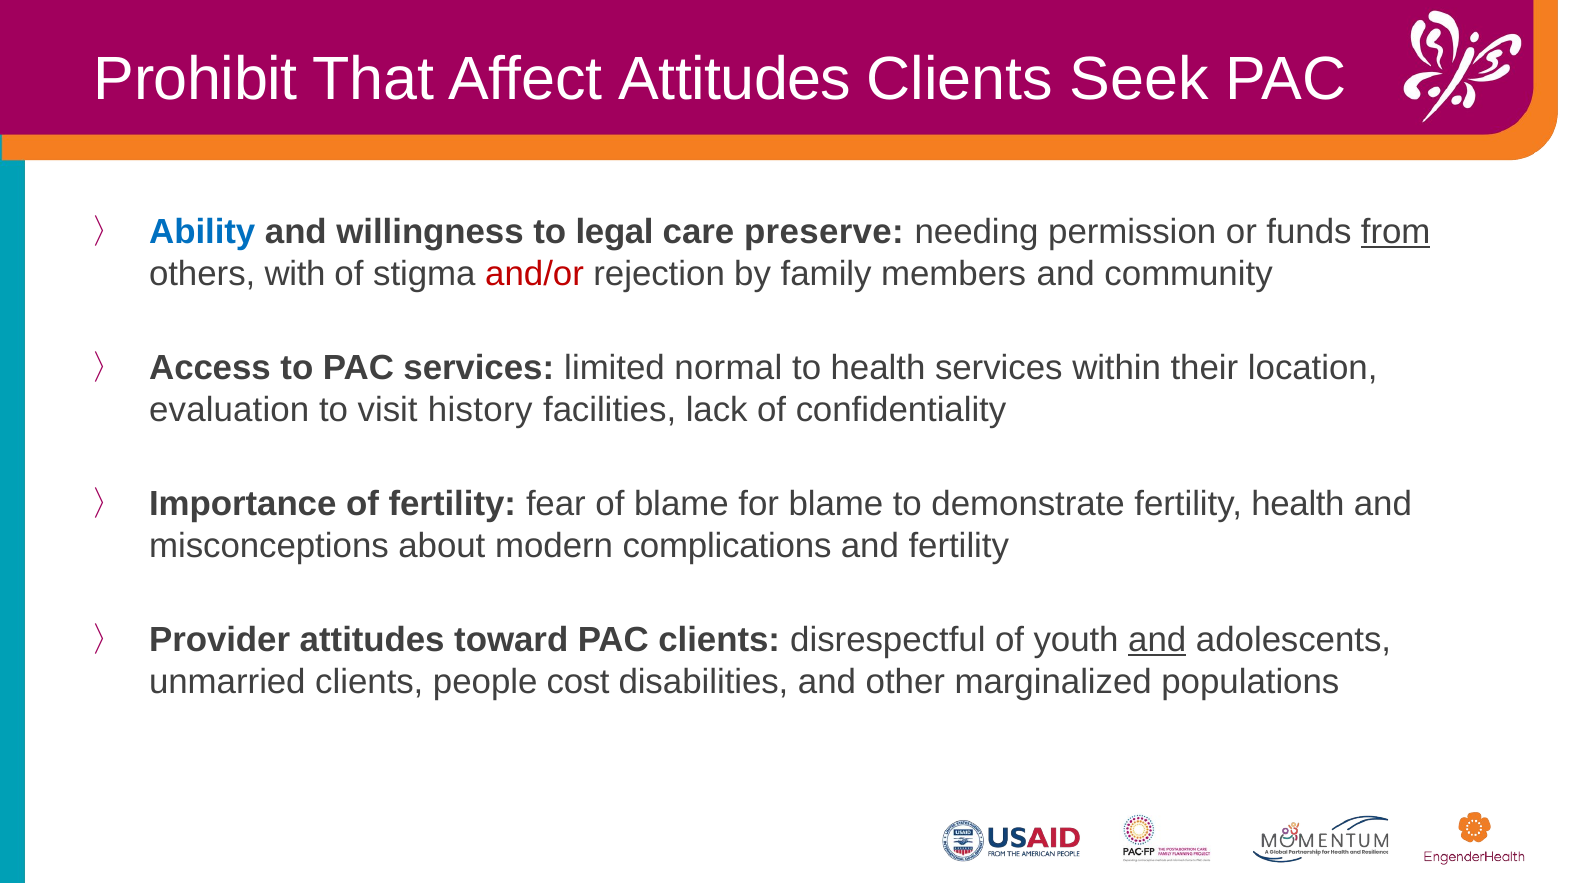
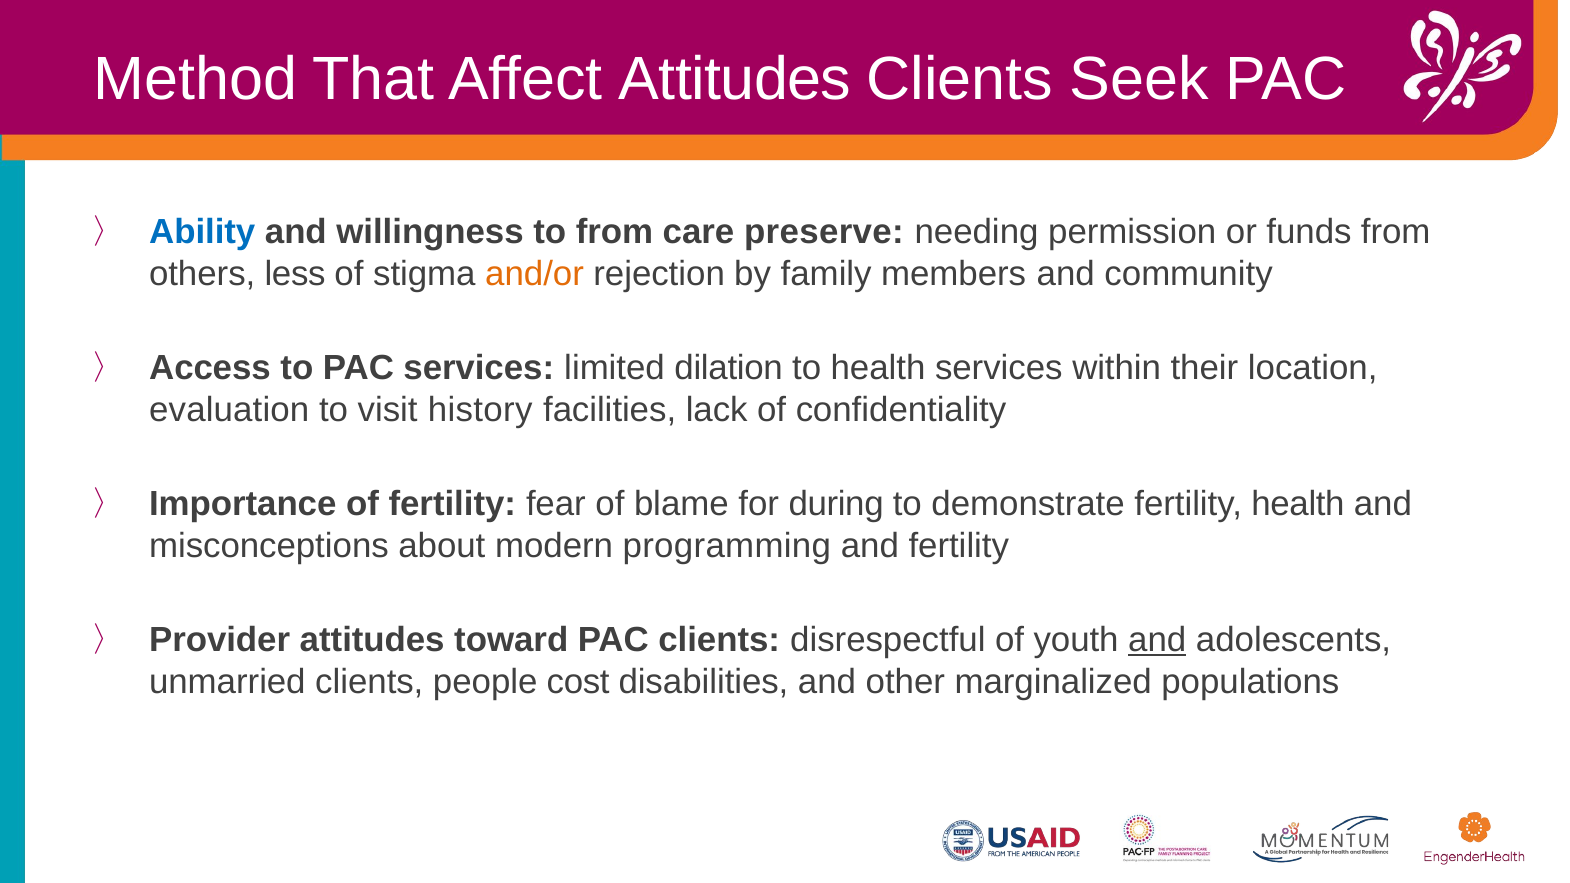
Prohibit: Prohibit -> Method
to legal: legal -> from
from at (1396, 232) underline: present -> none
with: with -> less
and/or colour: red -> orange
normal: normal -> dilation
for blame: blame -> during
complications: complications -> programming
